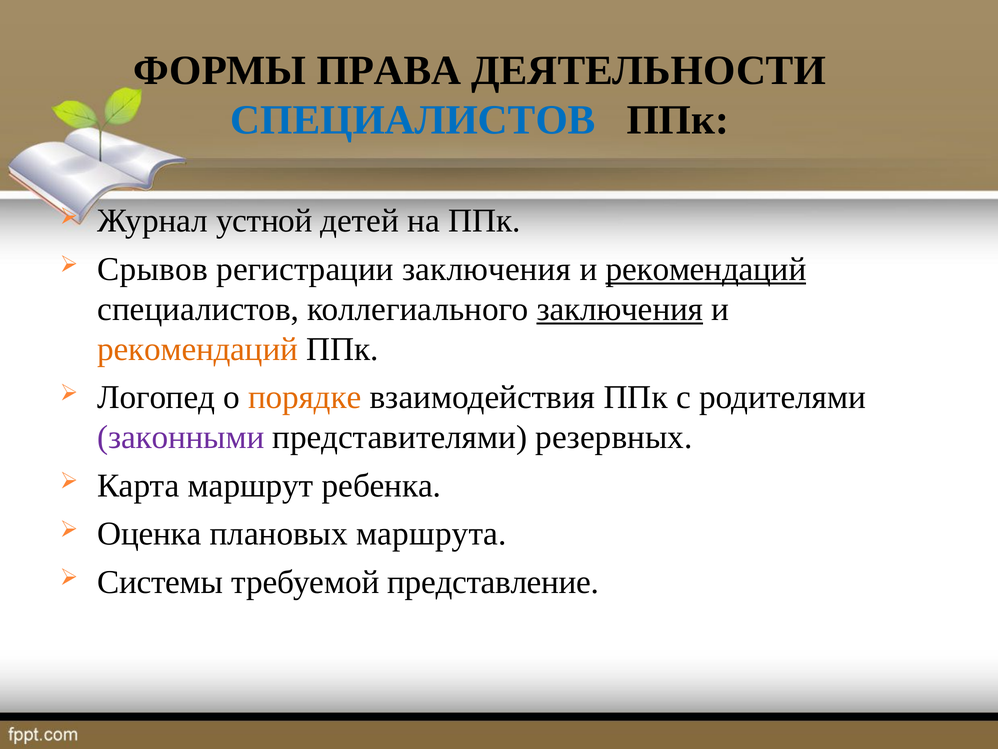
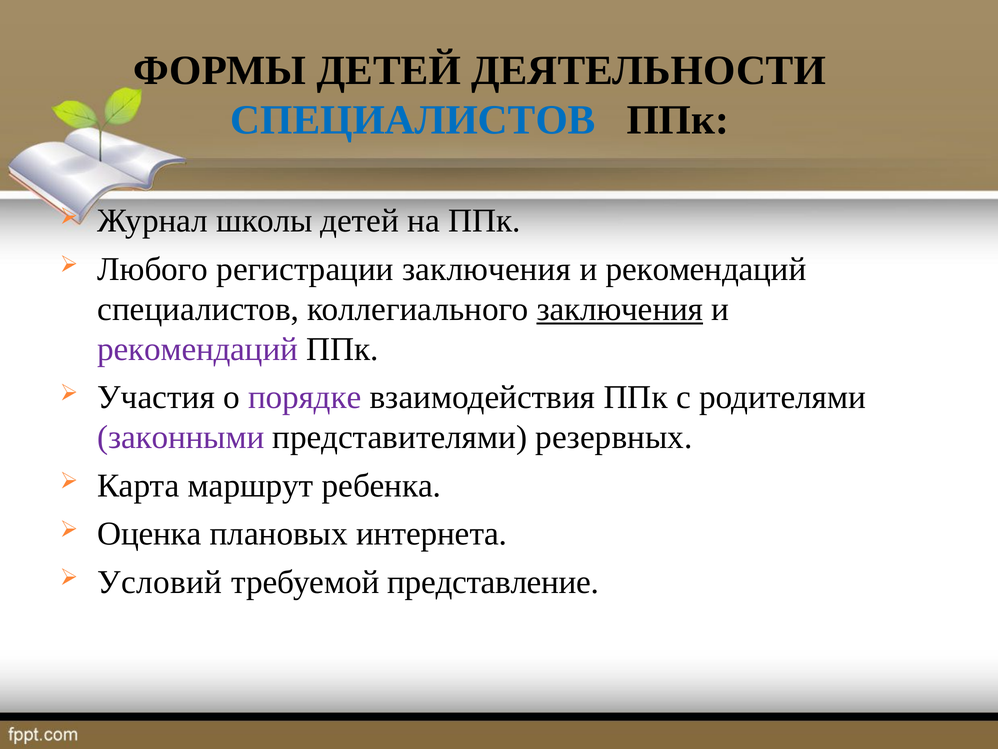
ФОРМЫ ПРАВА: ПРАВА -> ДЕТЕЙ
устной: устной -> школы
Срывов: Срывов -> Любого
рекомендаций at (706, 269) underline: present -> none
рекомендаций at (198, 349) colour: orange -> purple
Логопед: Логопед -> Участия
порядке colour: orange -> purple
маршрута: маршрута -> интернета
Системы: Системы -> Условий
